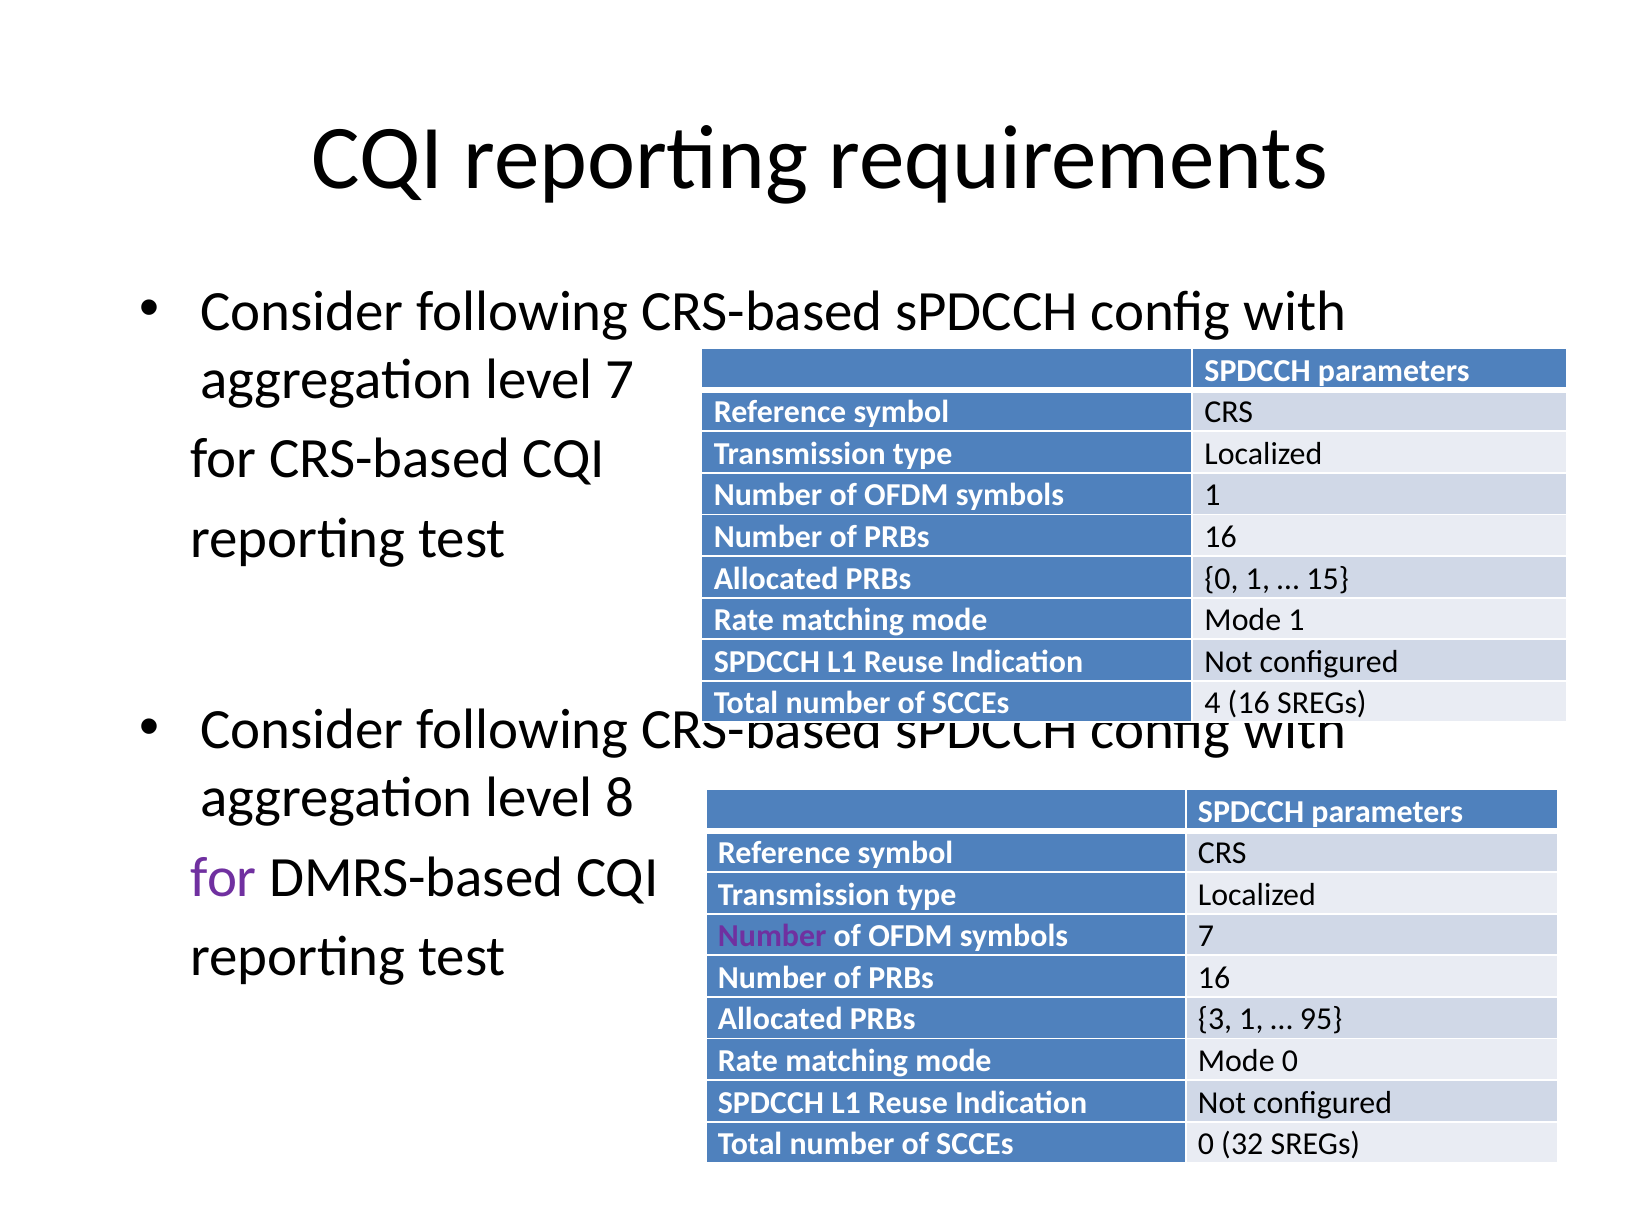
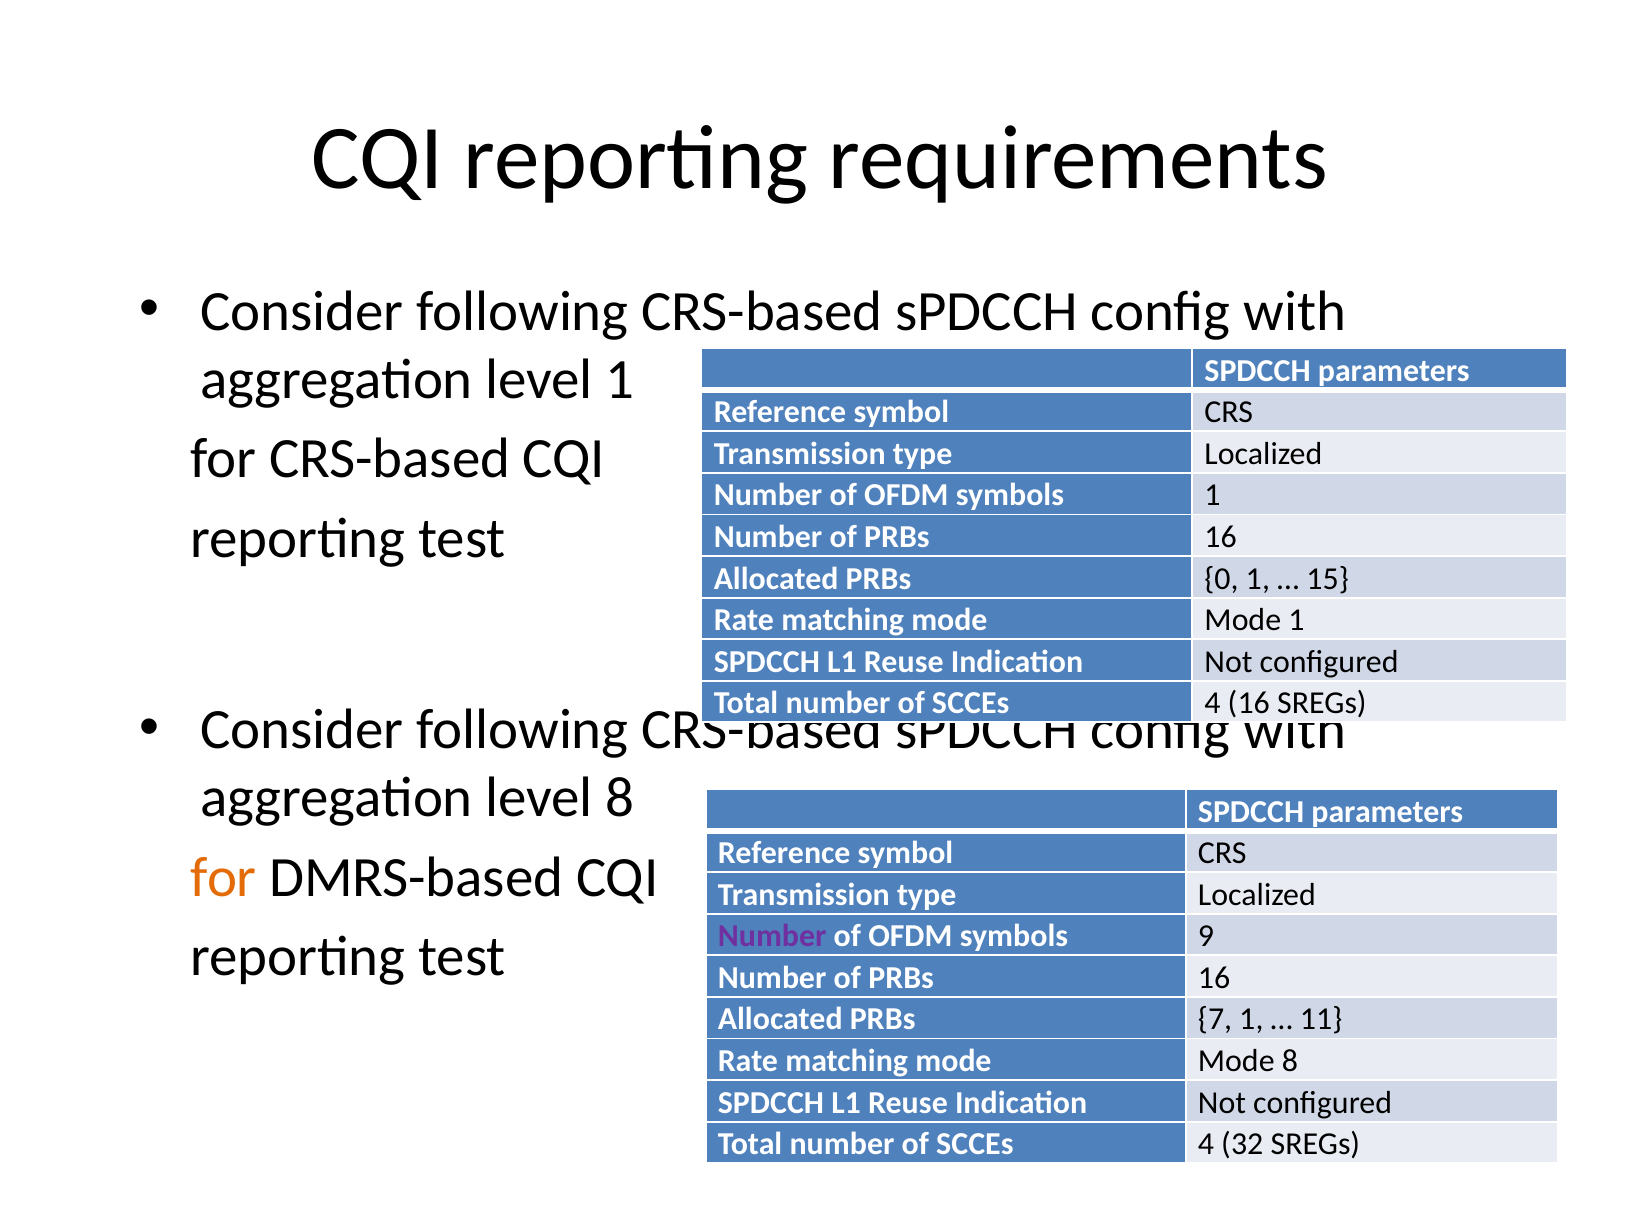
level 7: 7 -> 1
for at (224, 878) colour: purple -> orange
symbols 7: 7 -> 9
3: 3 -> 7
95: 95 -> 11
Mode 0: 0 -> 8
0 at (1206, 1144): 0 -> 4
